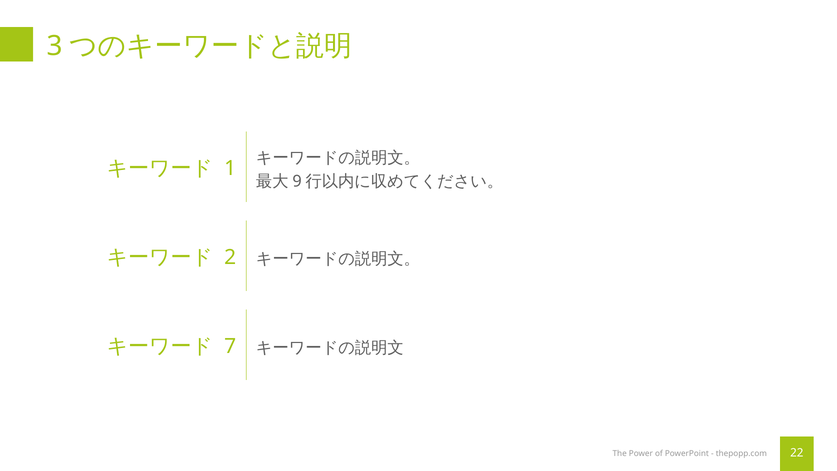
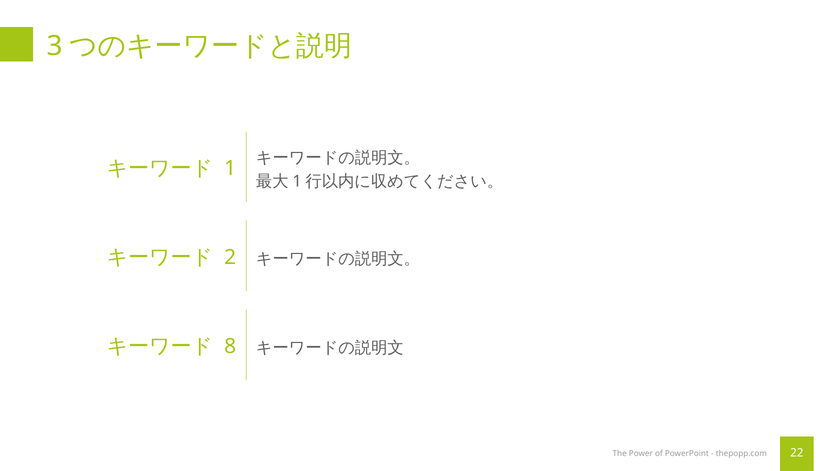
9 at (297, 181): 9 -> 1
7: 7 -> 8
